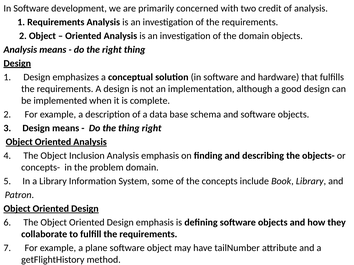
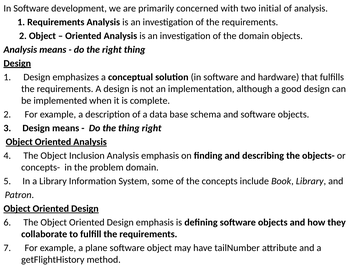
credit: credit -> initial
